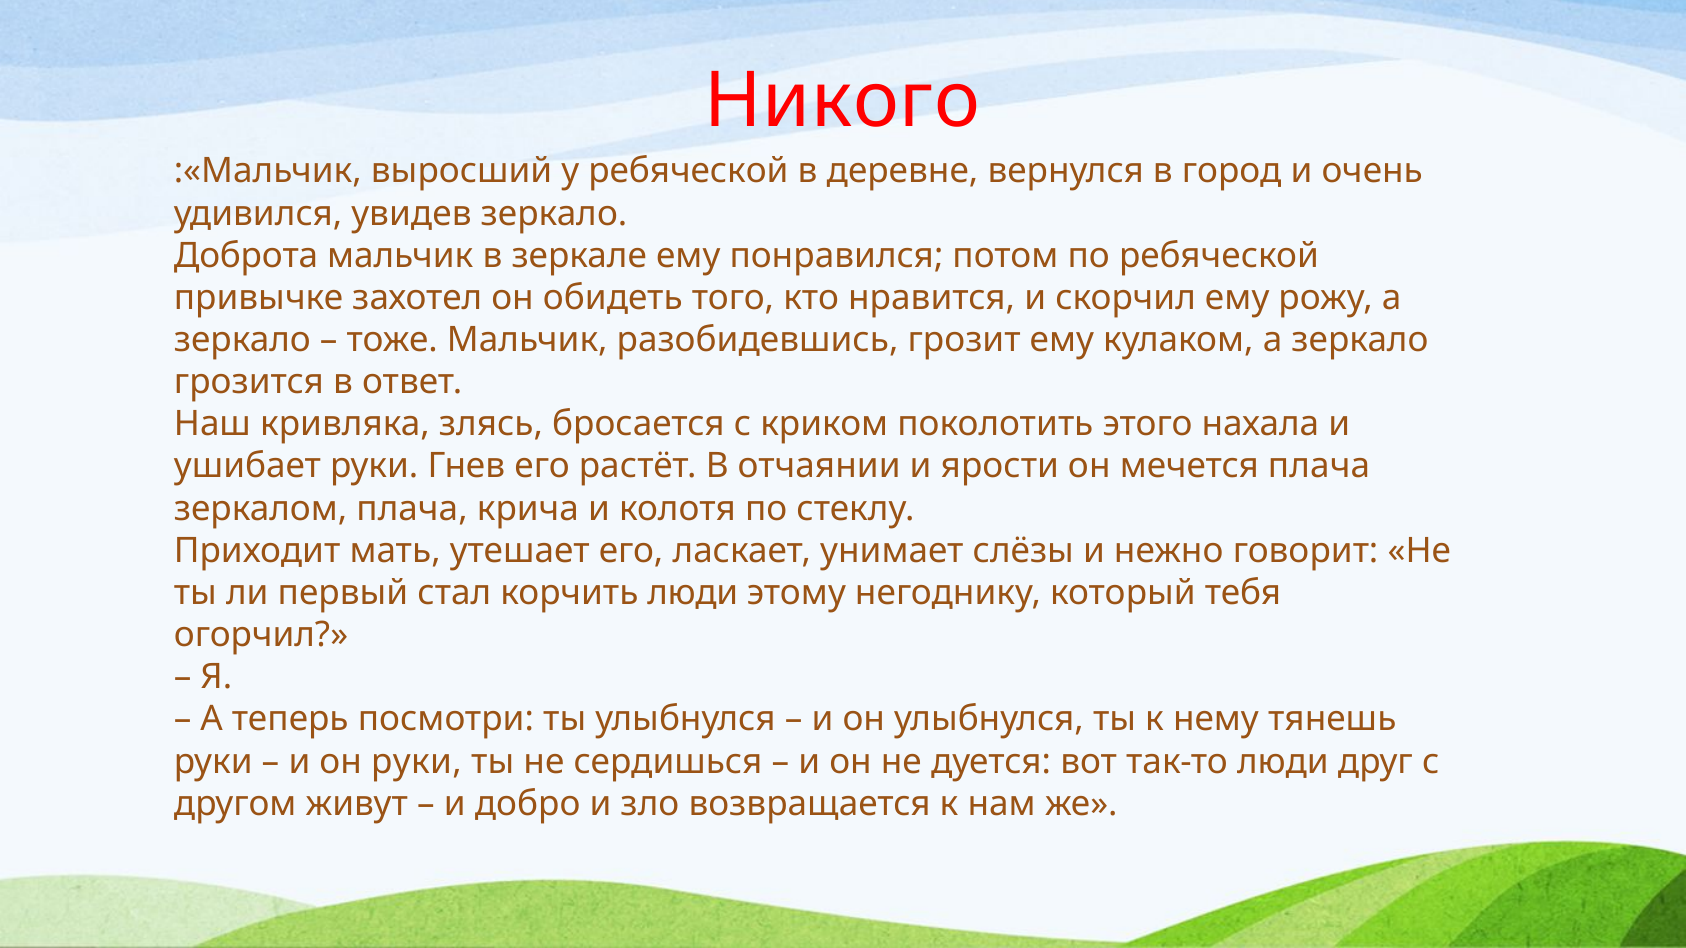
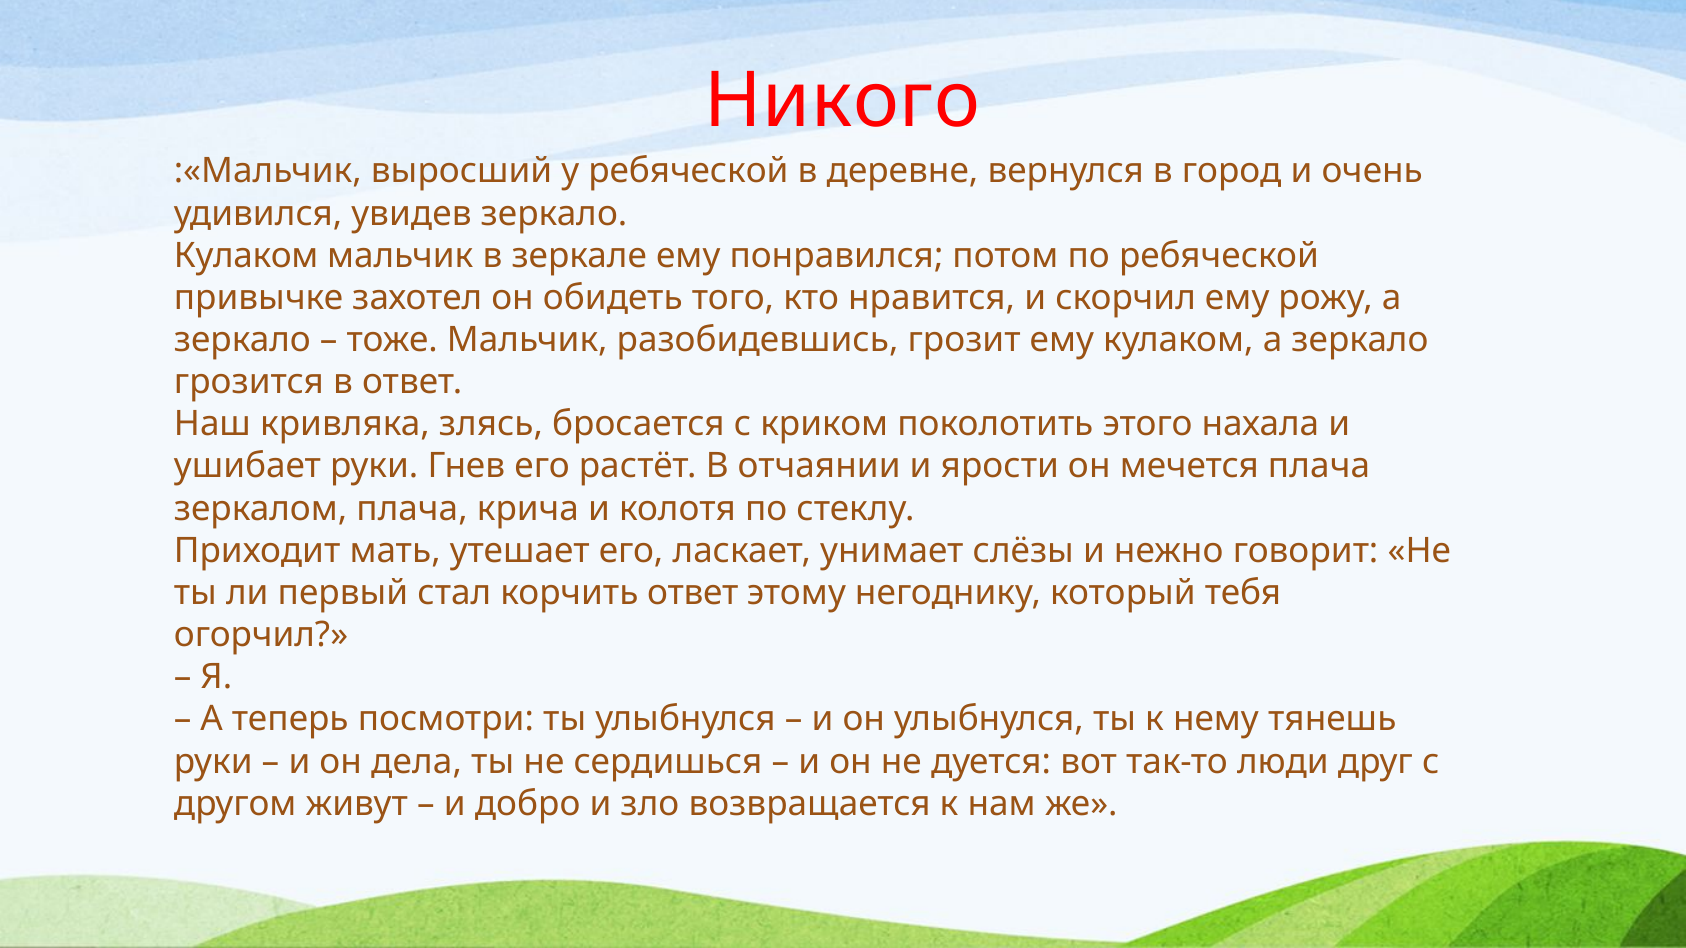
Доброта at (246, 256): Доброта -> Кулаком
корчить люди: люди -> ответ
он руки: руки -> дела
